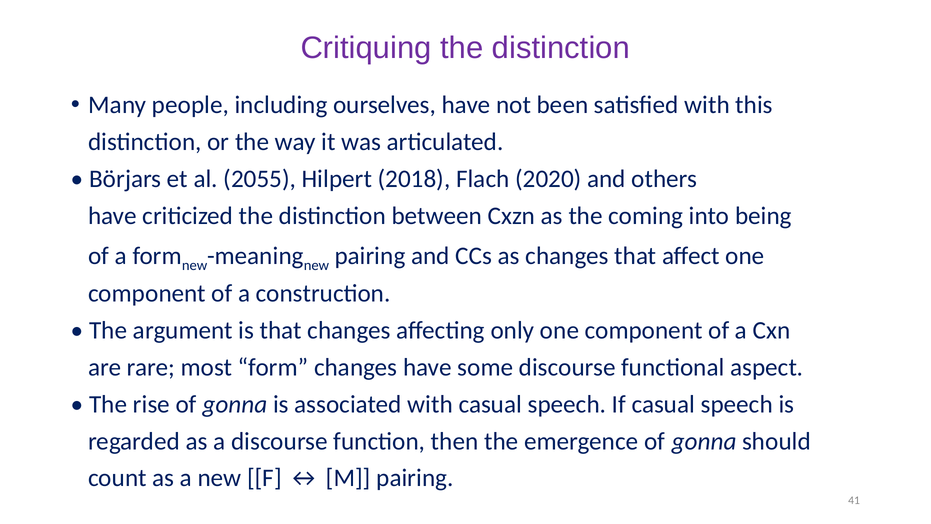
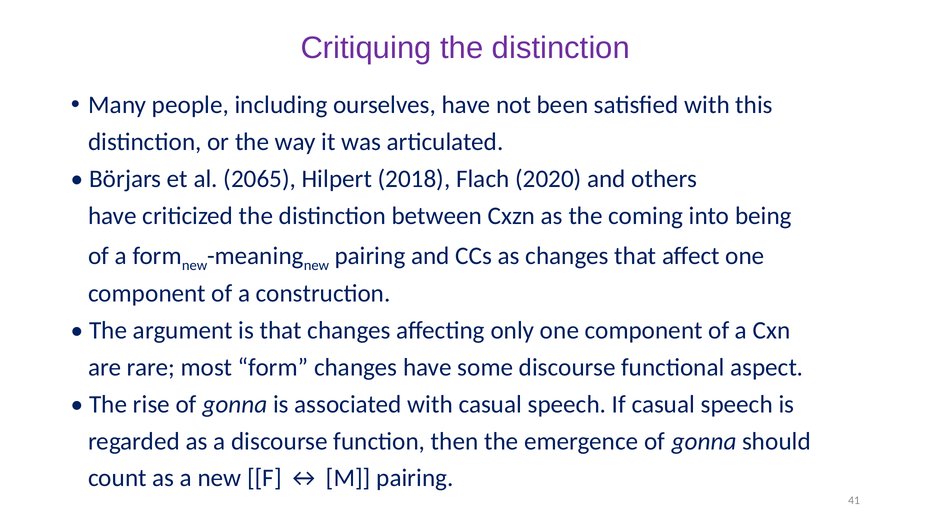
2055: 2055 -> 2065
